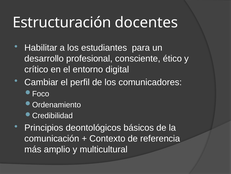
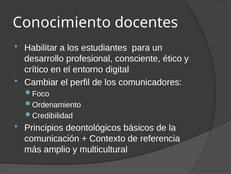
Estructuración: Estructuración -> Conocimiento
